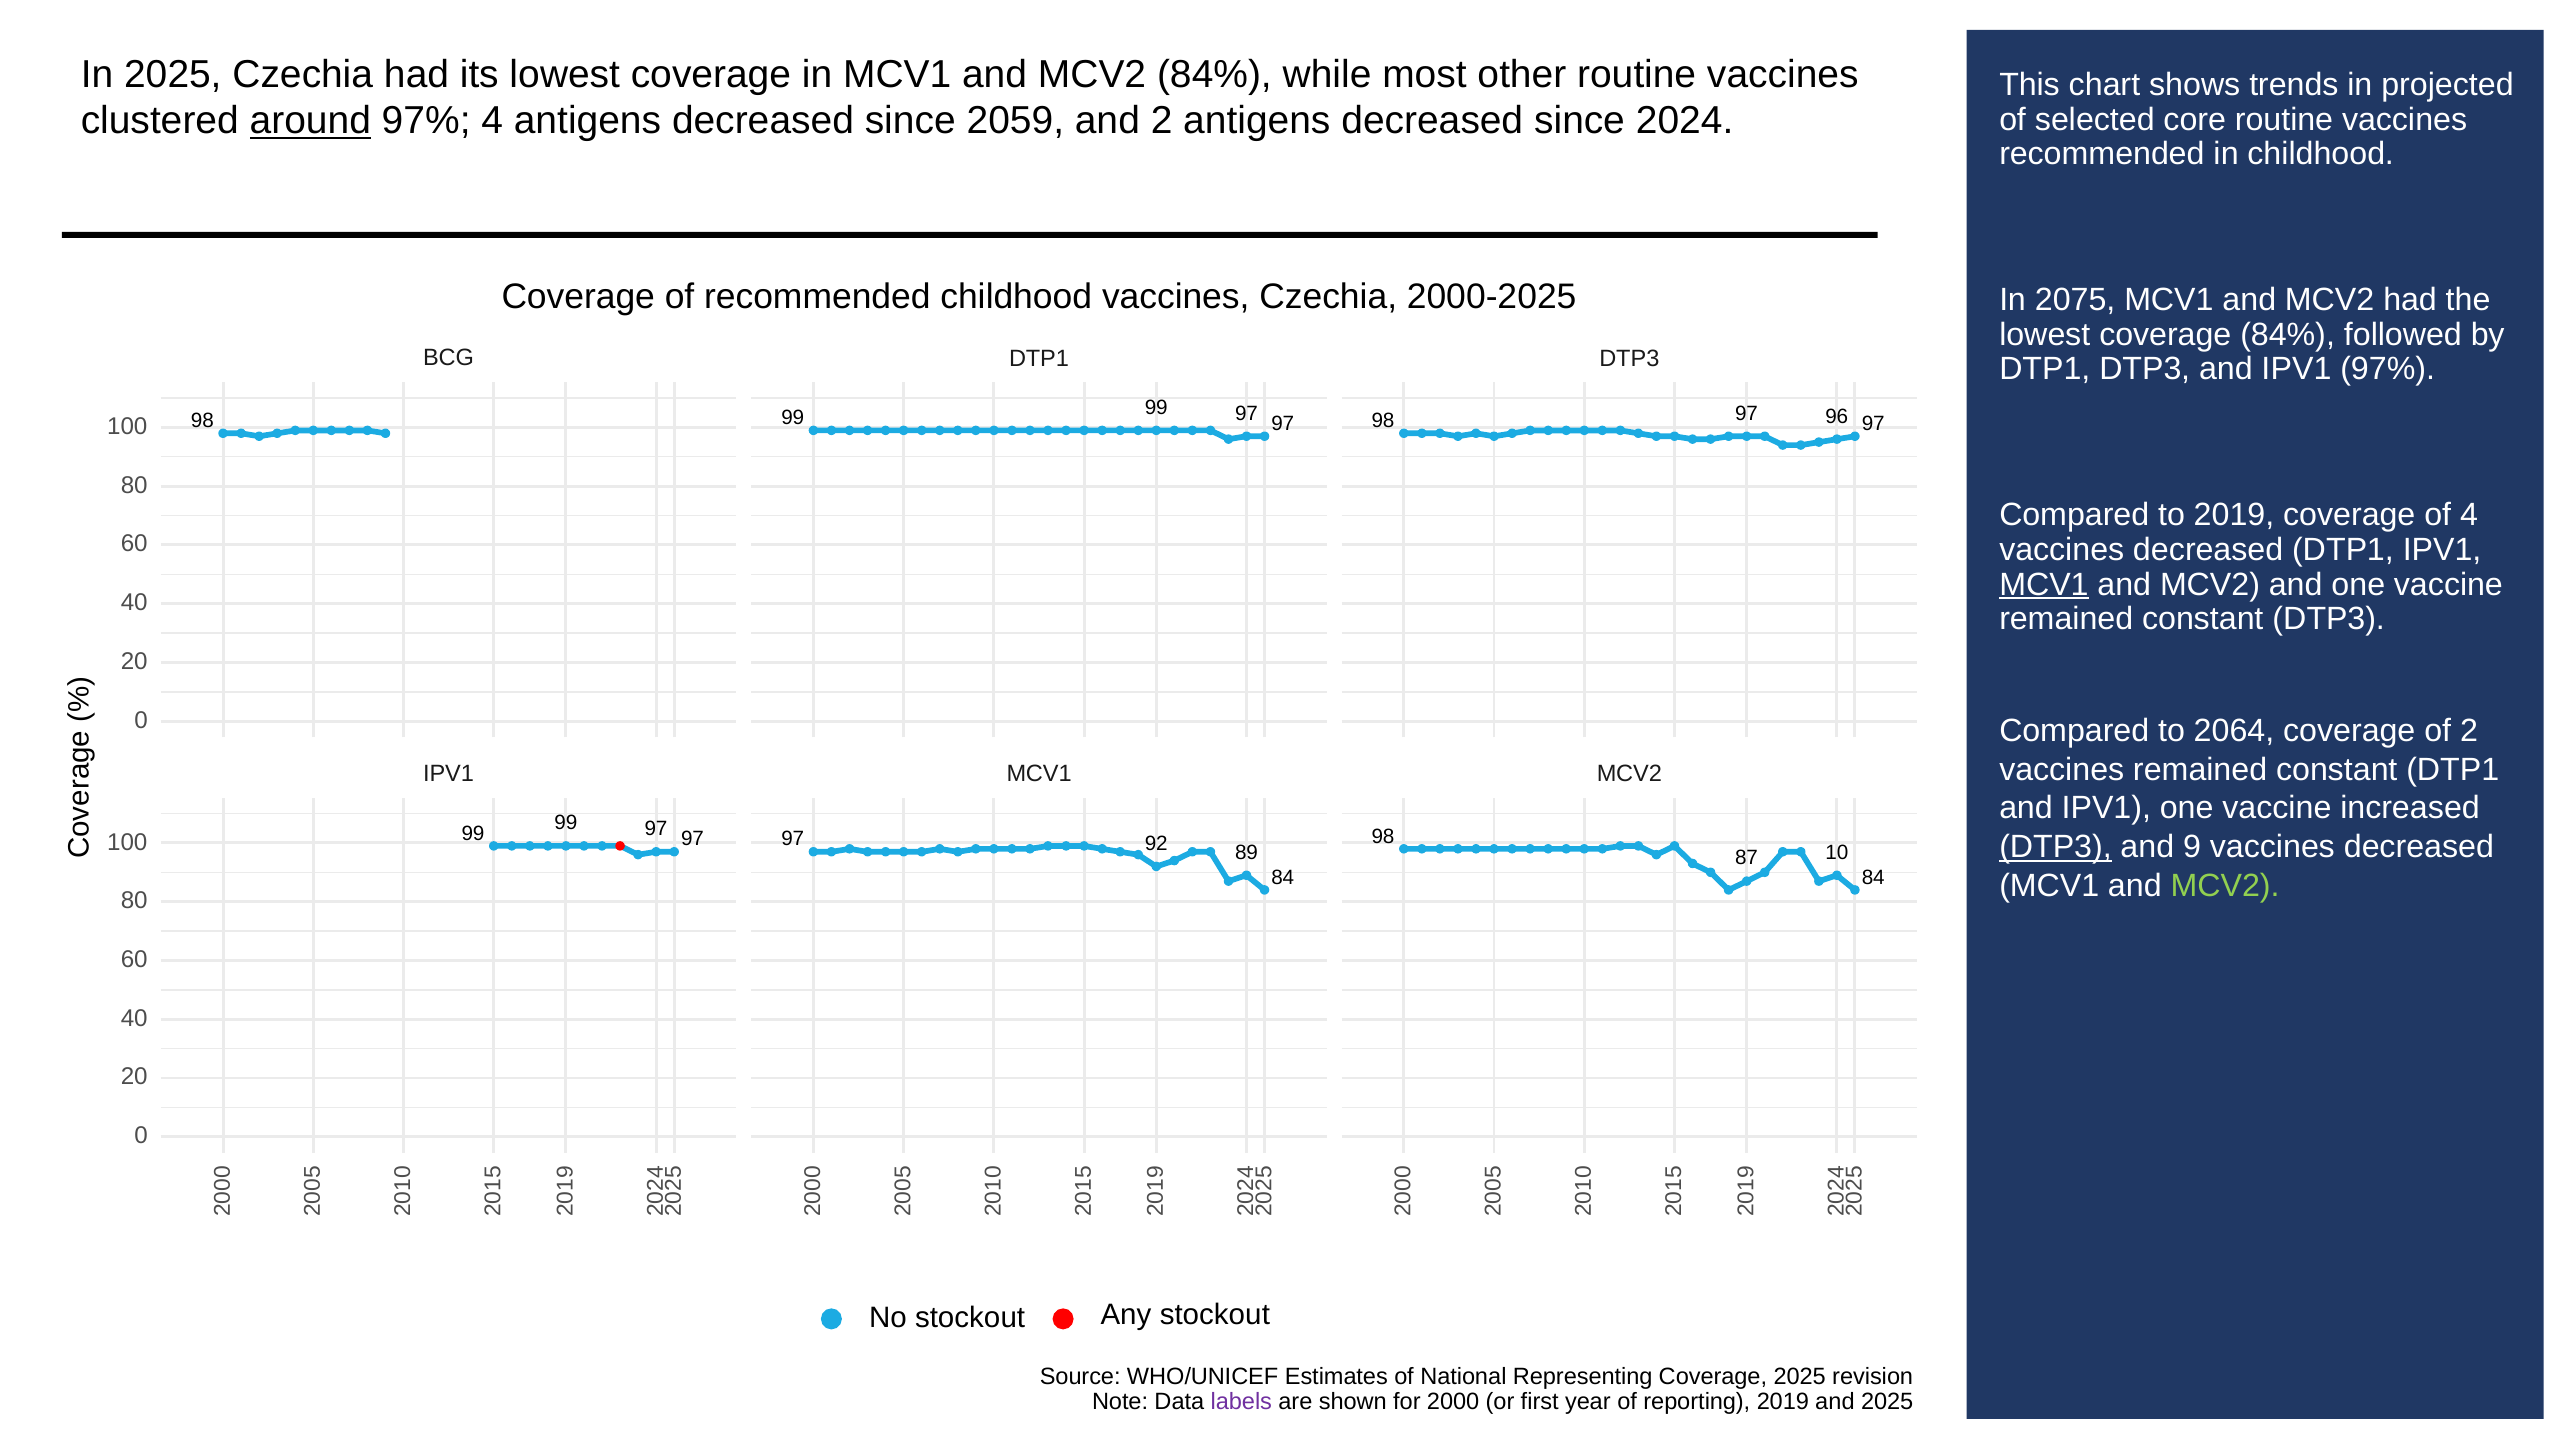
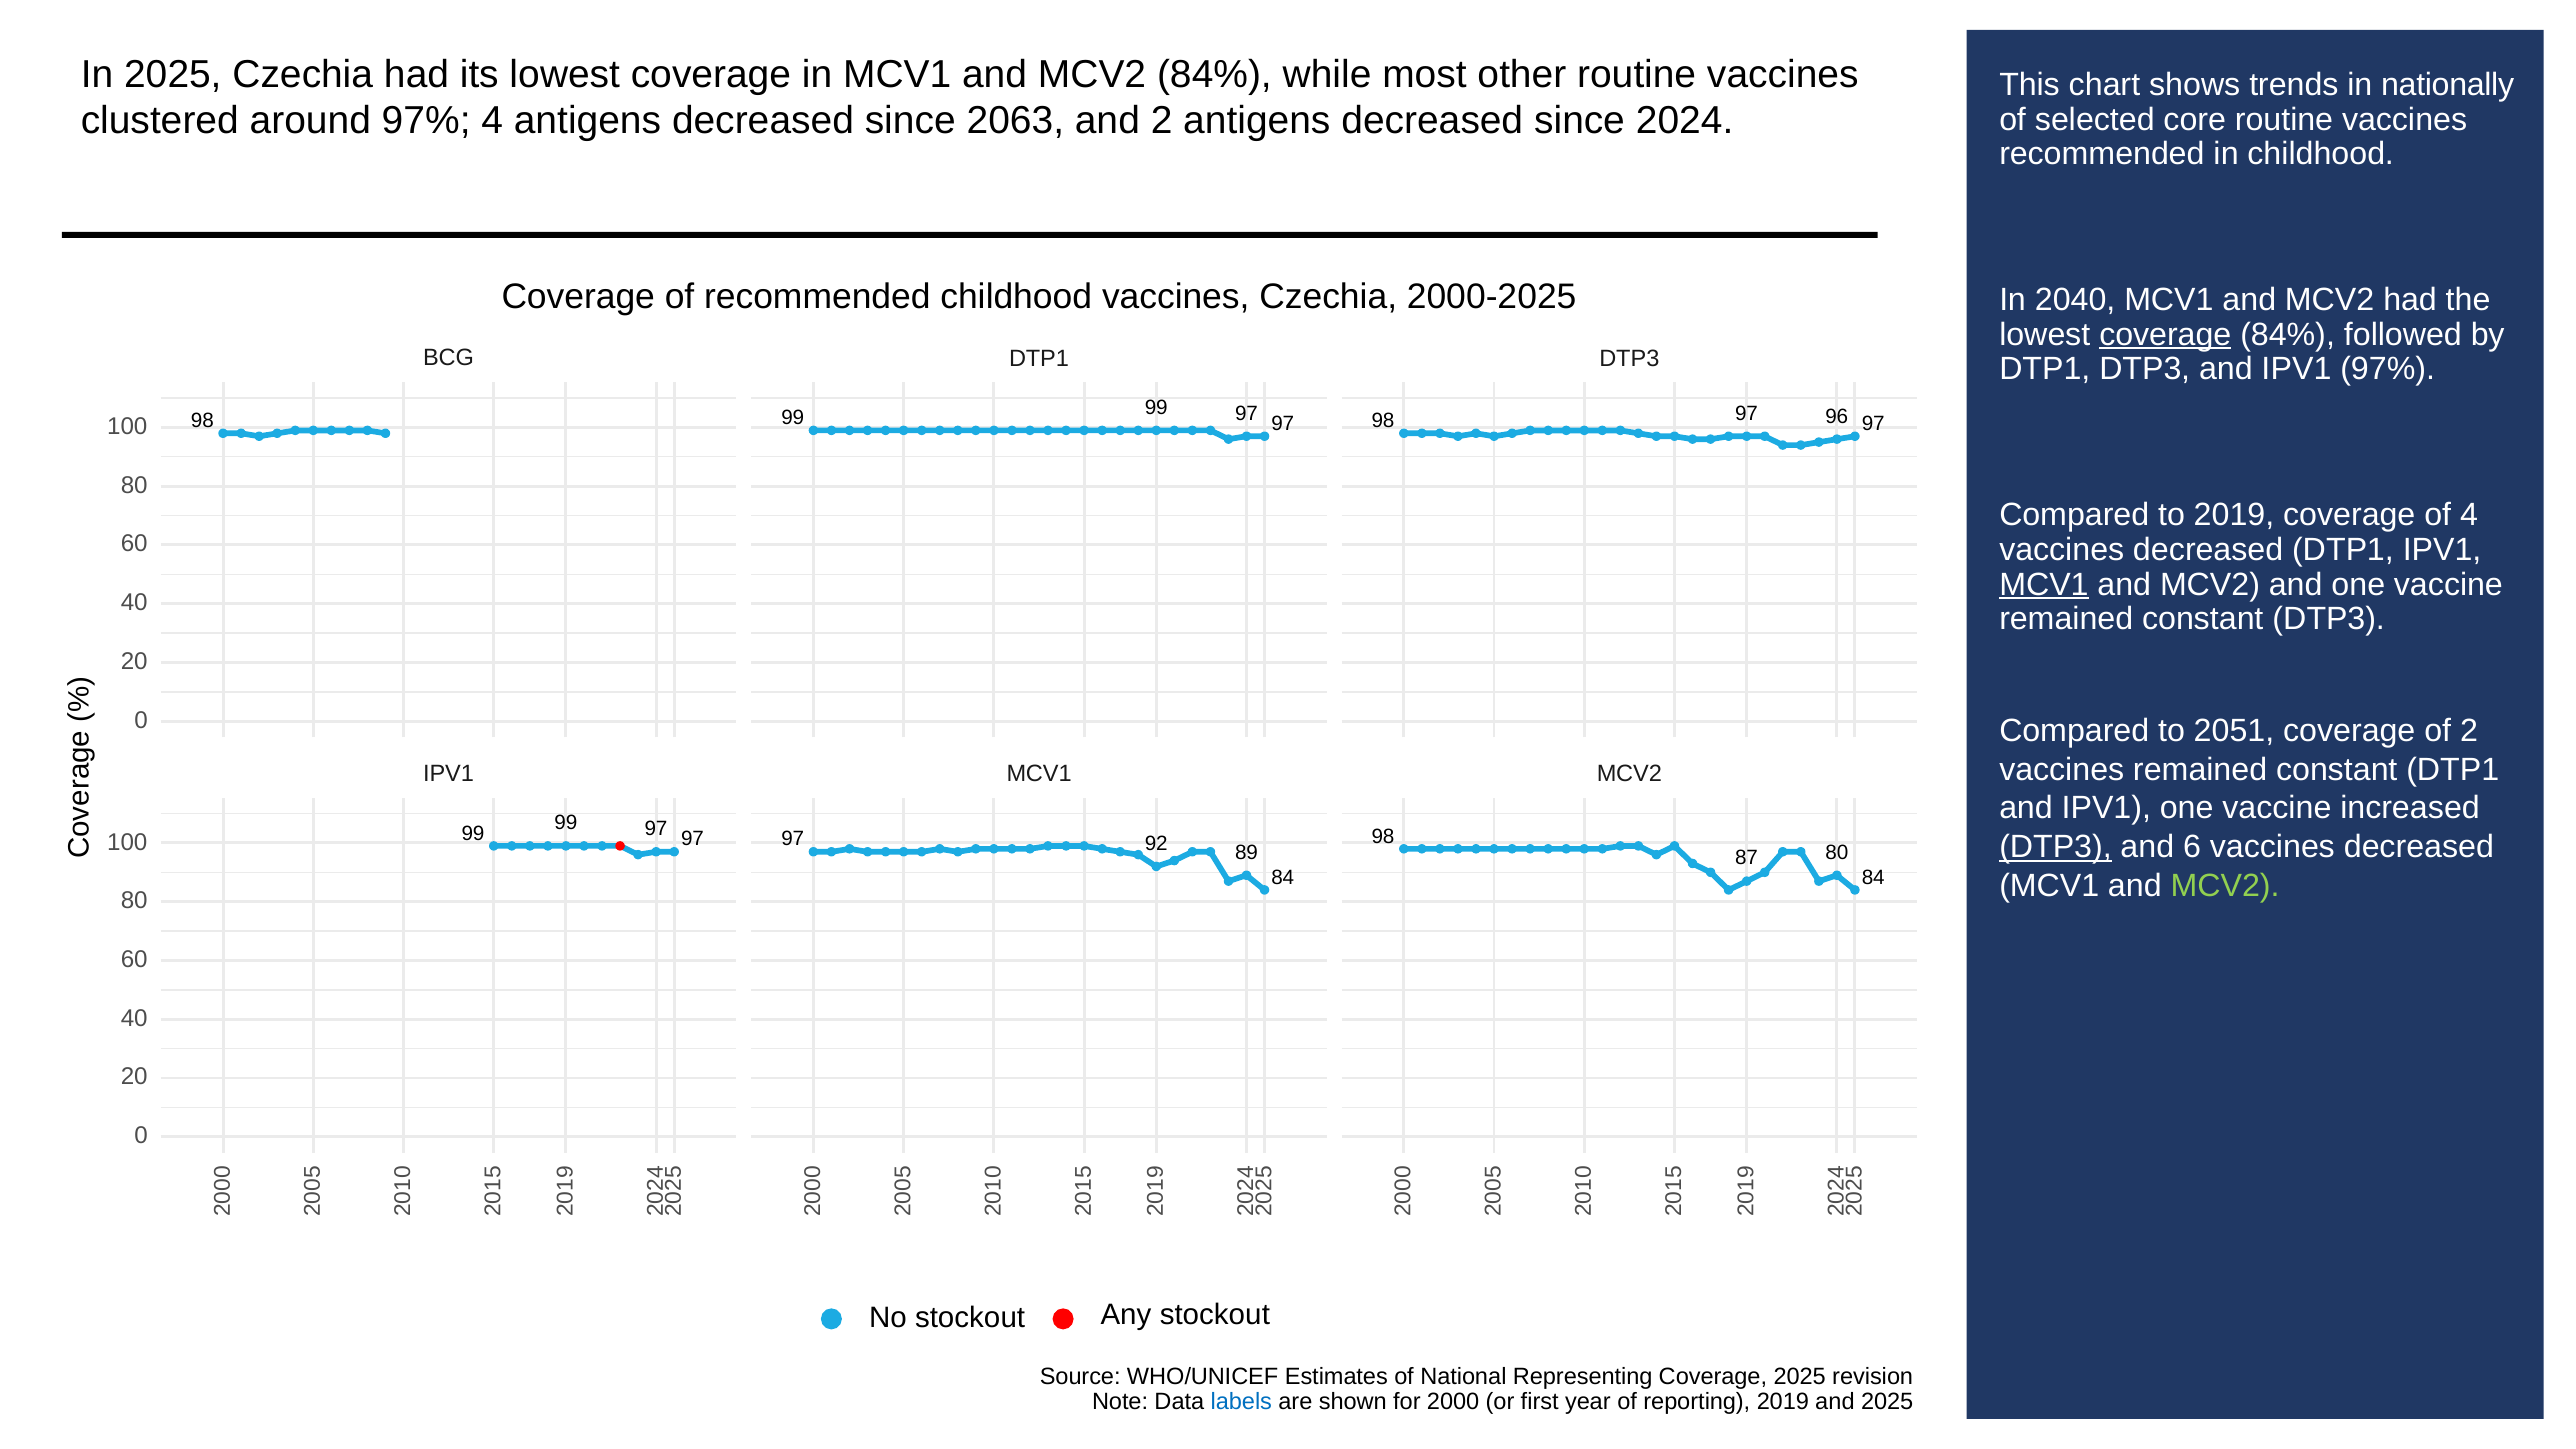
projected: projected -> nationally
around underline: present -> none
2059: 2059 -> 2063
2075: 2075 -> 2040
coverage at (2165, 335) underline: none -> present
2064: 2064 -> 2051
and 9: 9 -> 6
87 10: 10 -> 80
labels colour: purple -> blue
